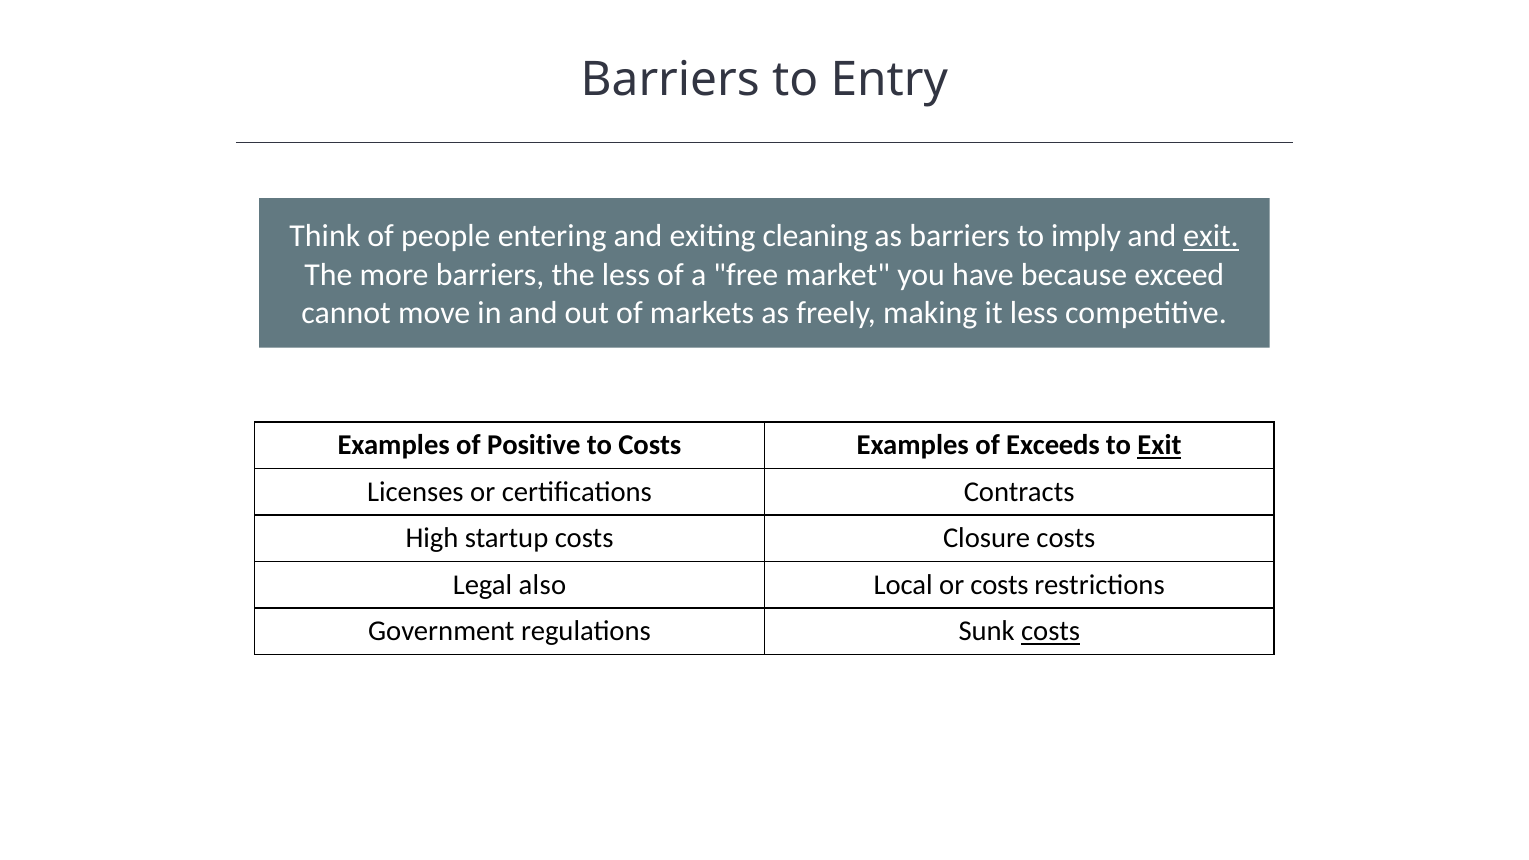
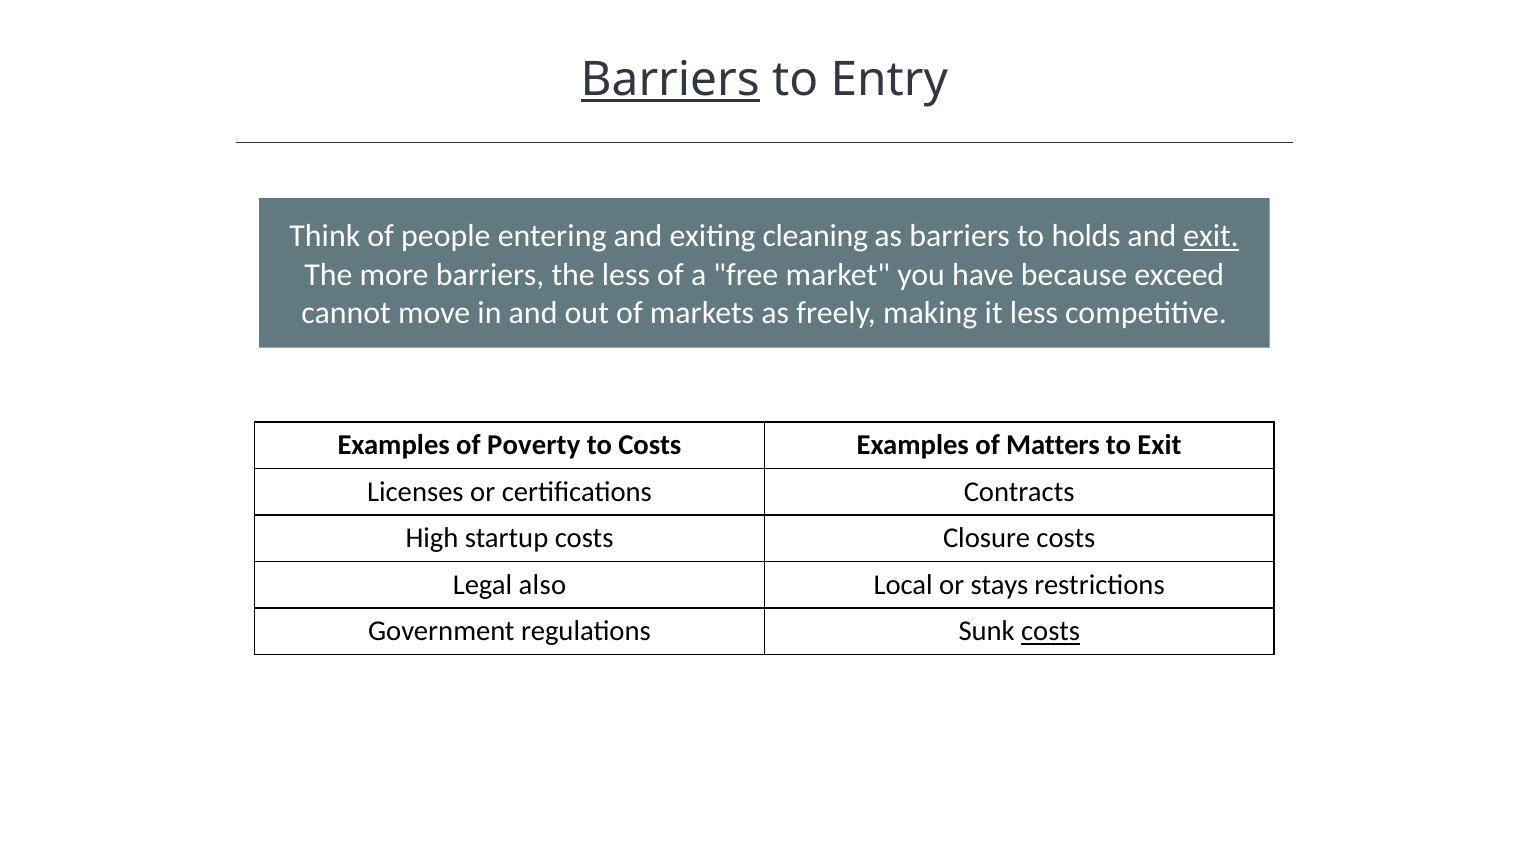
Barriers at (670, 80) underline: none -> present
imply: imply -> holds
Positive: Positive -> Poverty
Exceeds: Exceeds -> Matters
Exit at (1159, 445) underline: present -> none
or costs: costs -> stays
